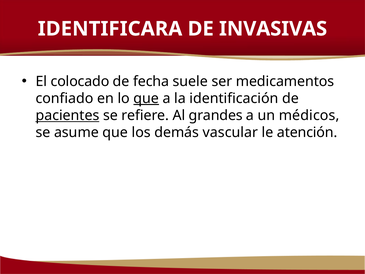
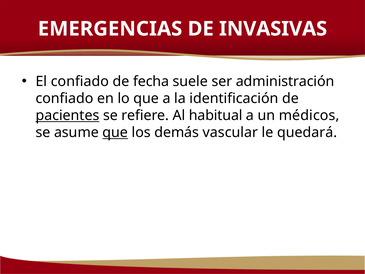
IDENTIFICARA: IDENTIFICARA -> EMERGENCIAS
El colocado: colocado -> confiado
medicamentos: medicamentos -> administración
que at (146, 98) underline: present -> none
grandes: grandes -> habitual
que at (115, 132) underline: none -> present
atención: atención -> quedará
